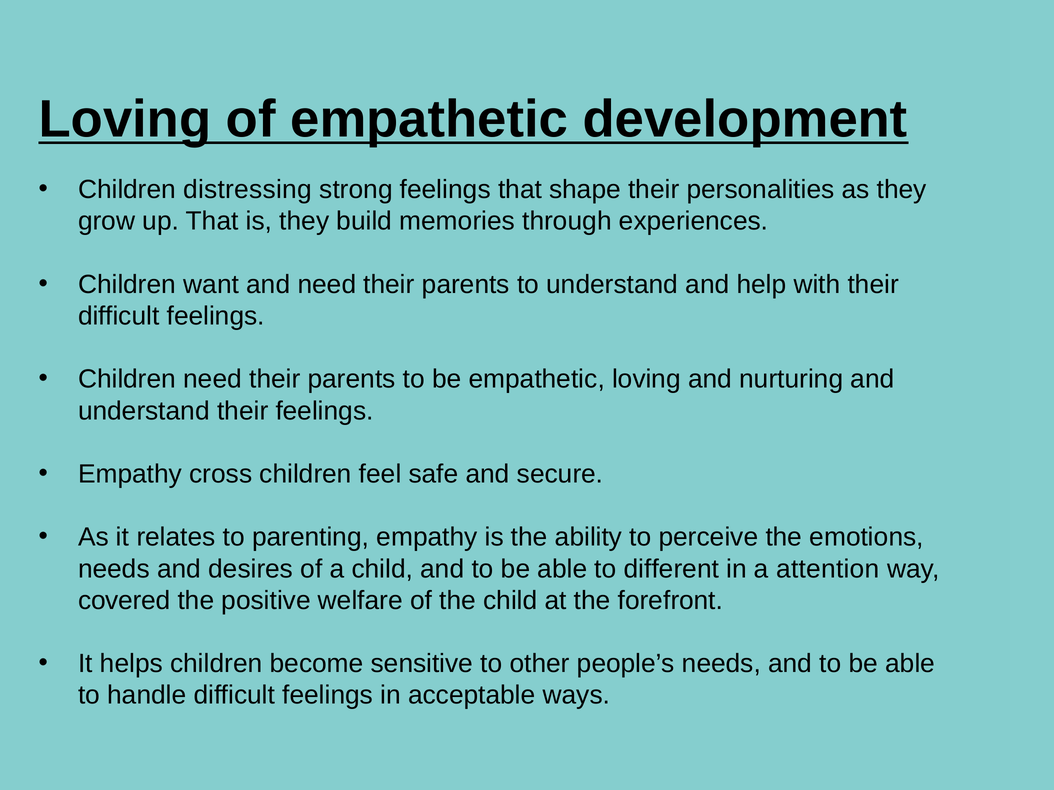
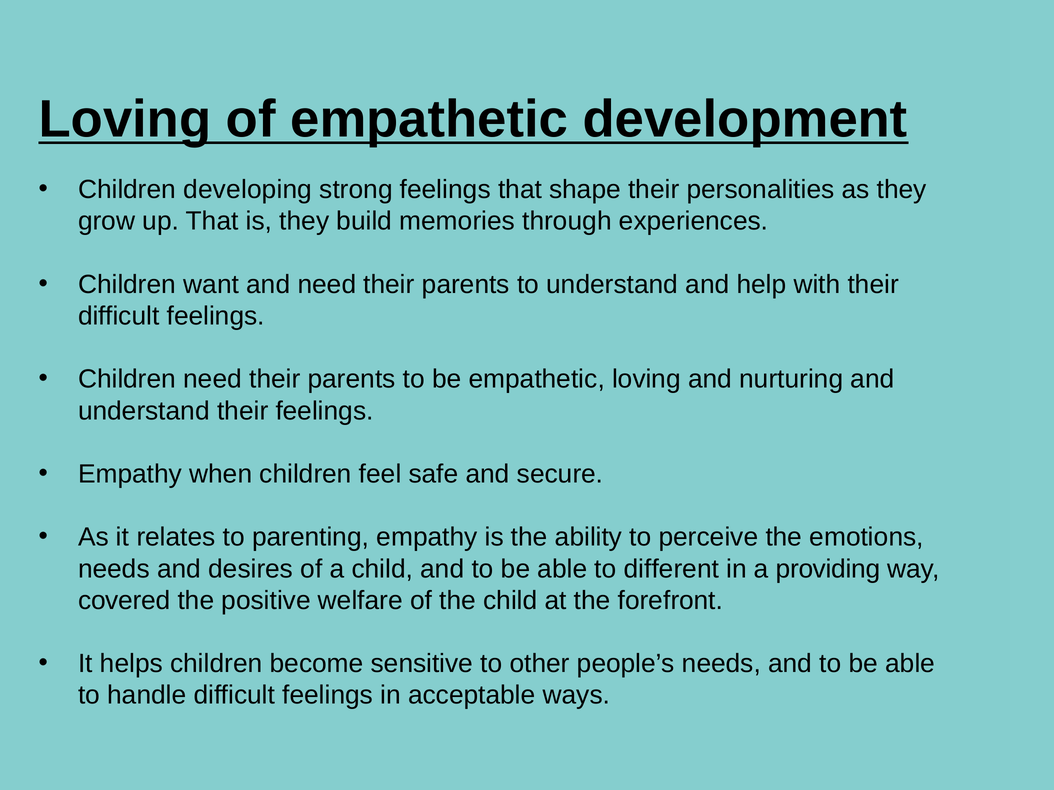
distressing: distressing -> developing
cross: cross -> when
attention: attention -> providing
